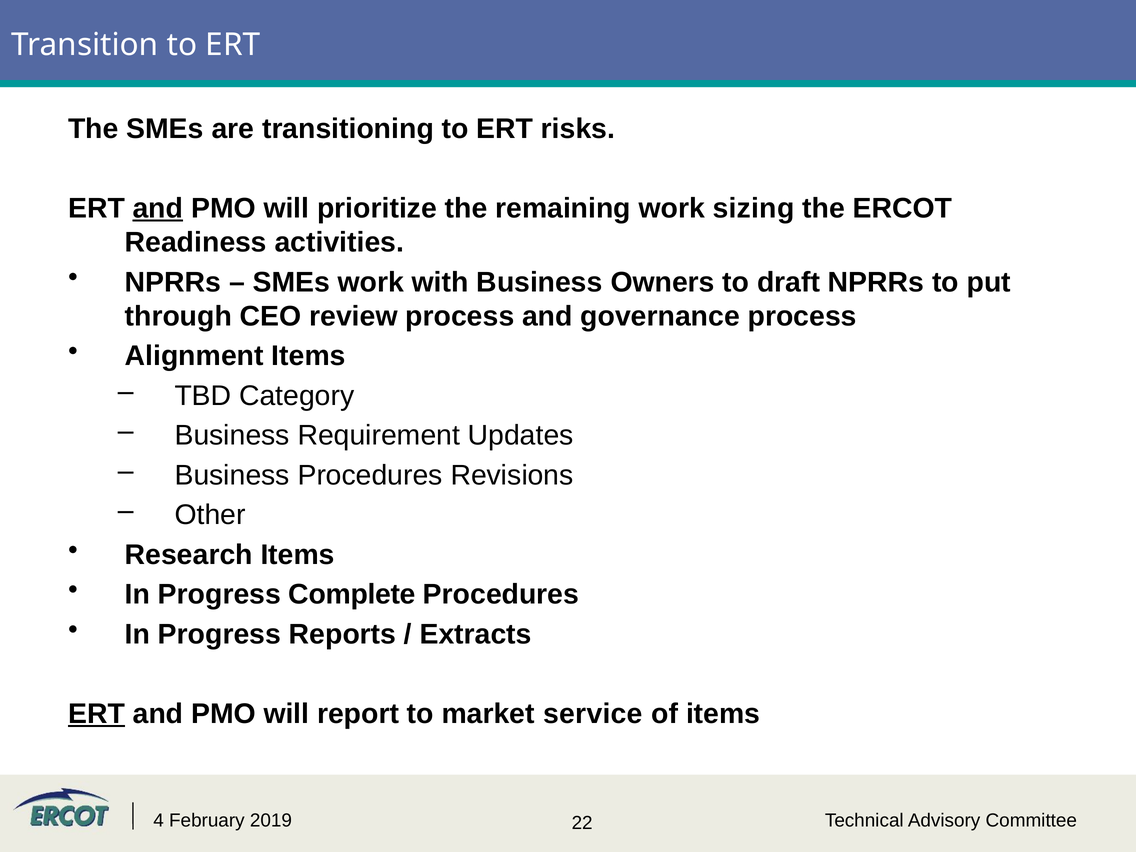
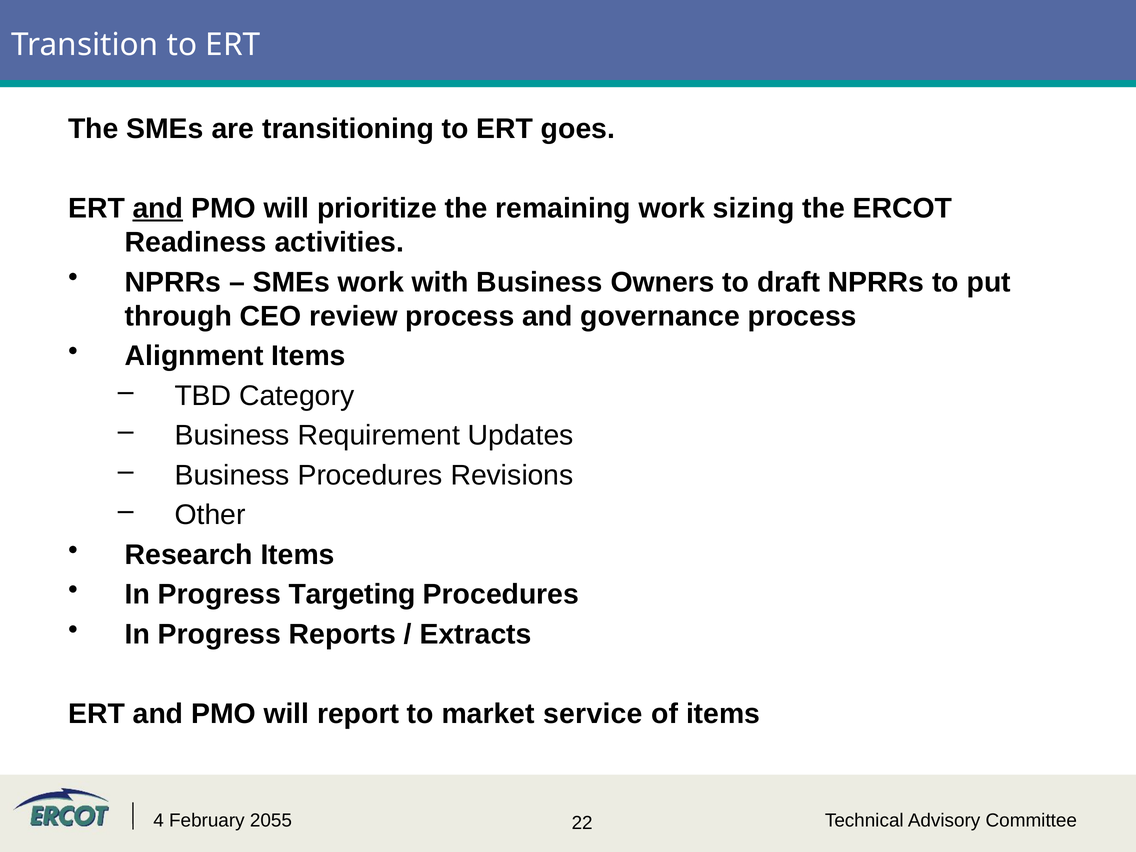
risks: risks -> goes
Complete: Complete -> Targeting
ERT at (97, 714) underline: present -> none
2019: 2019 -> 2055
